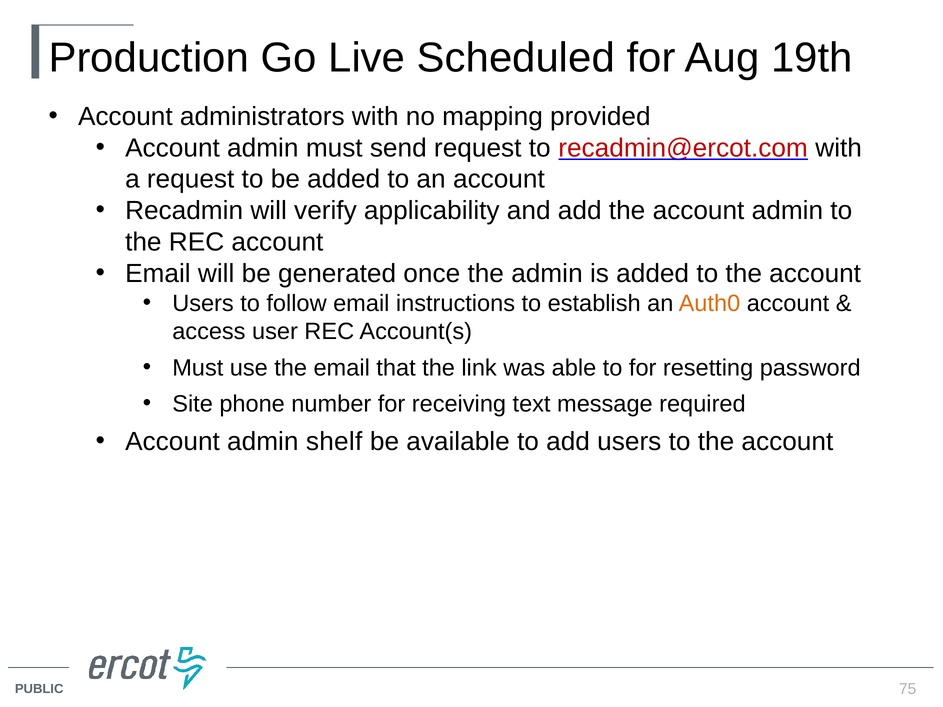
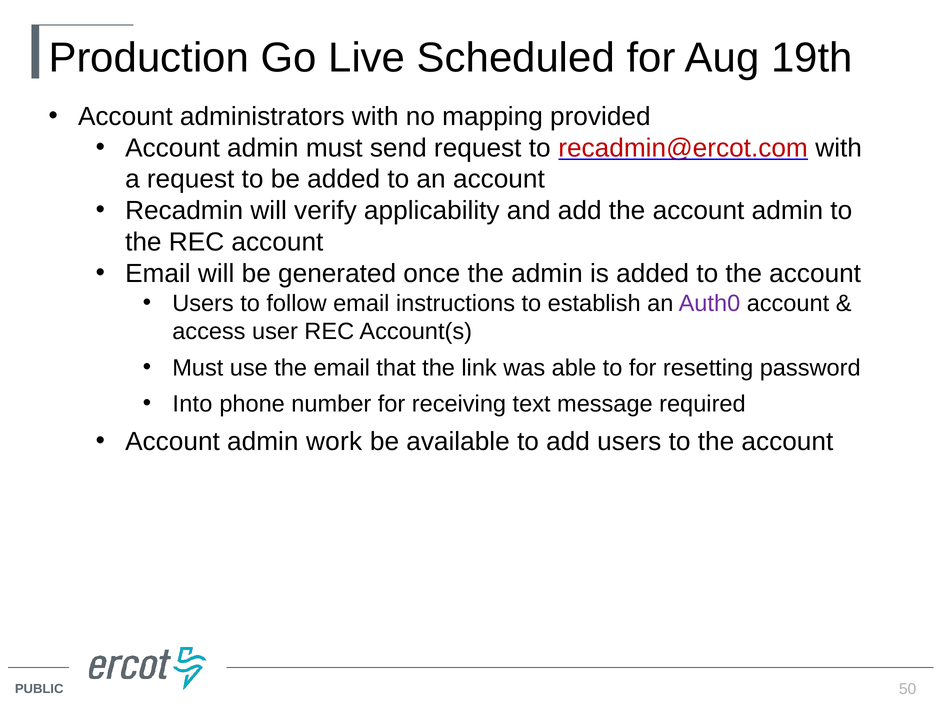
Auth0 colour: orange -> purple
Site: Site -> Into
shelf: shelf -> work
75: 75 -> 50
